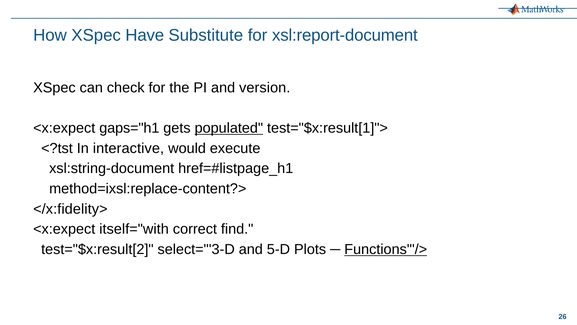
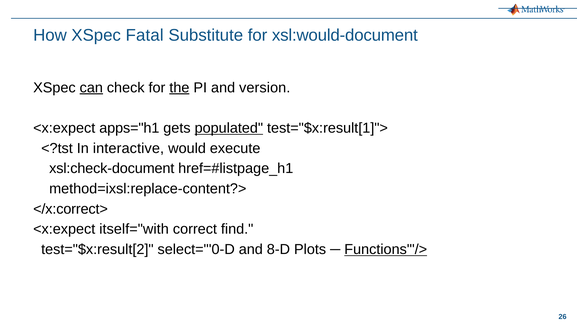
Have: Have -> Fatal
xsl:report-document: xsl:report-document -> xsl:would-document
can underline: none -> present
the underline: none -> present
gaps="h1: gaps="h1 -> apps="h1
xsl:string-document: xsl:string-document -> xsl:check-document
</x:fidelity>: </x:fidelity> -> </x:correct>
select="'3-D: select="'3-D -> select="'0-D
5-D: 5-D -> 8-D
